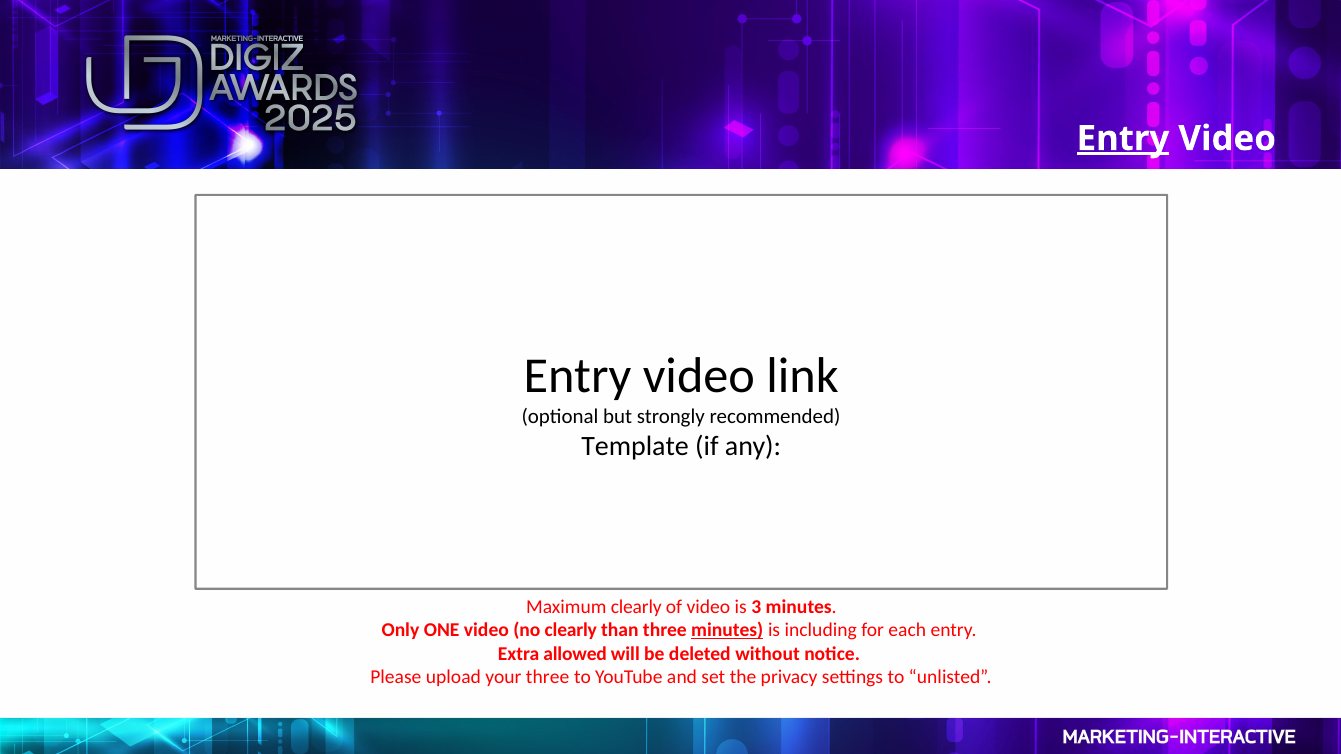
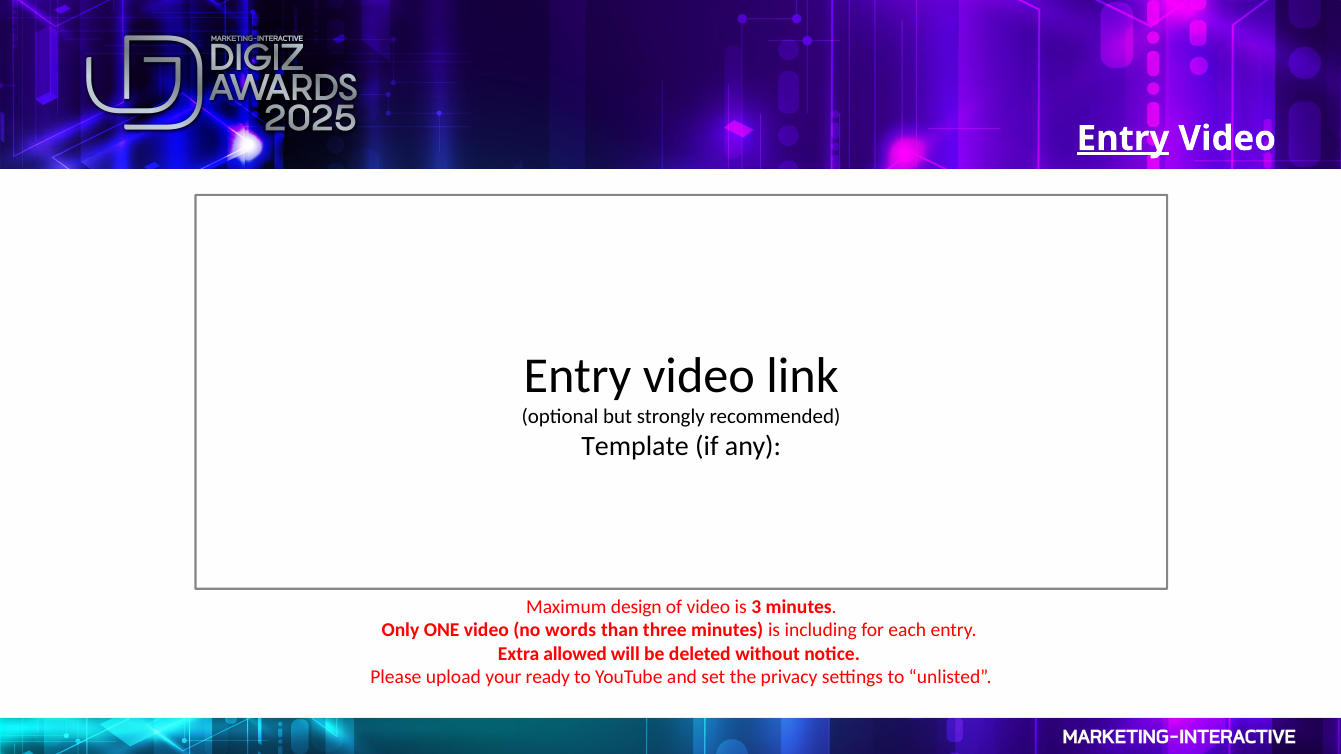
Maximum clearly: clearly -> design
no clearly: clearly -> words
minutes at (727, 630) underline: present -> none
your three: three -> ready
